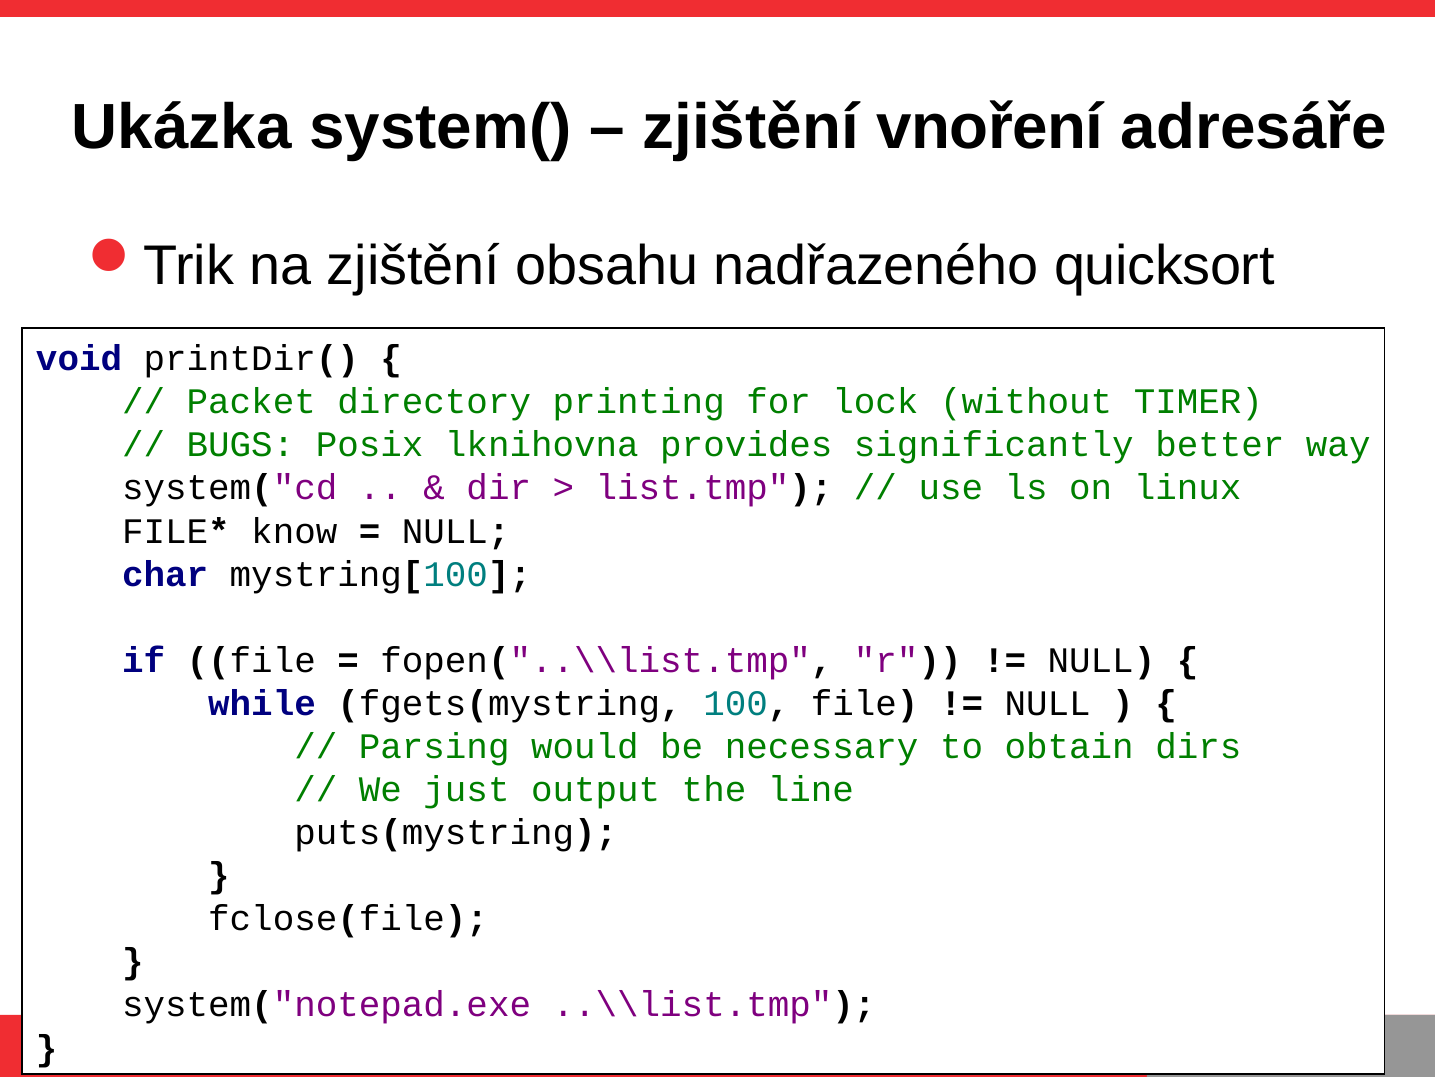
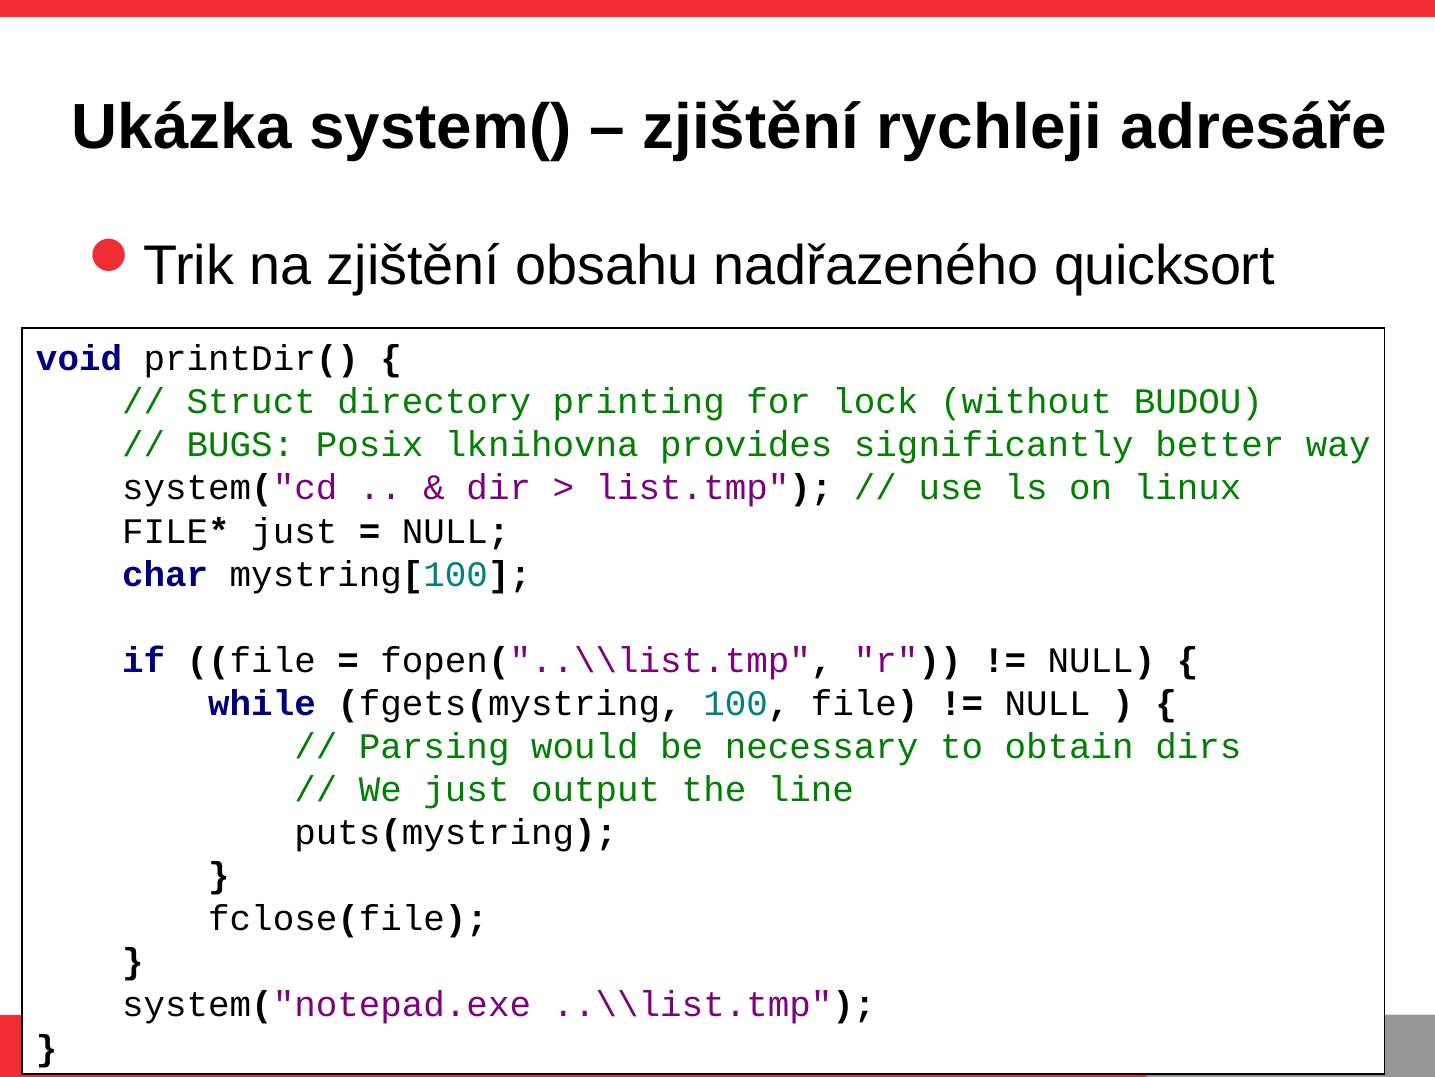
vnoření: vnoření -> rychleji
Packet: Packet -> Struct
TIMER: TIMER -> BUDOU
know at (294, 531): know -> just
